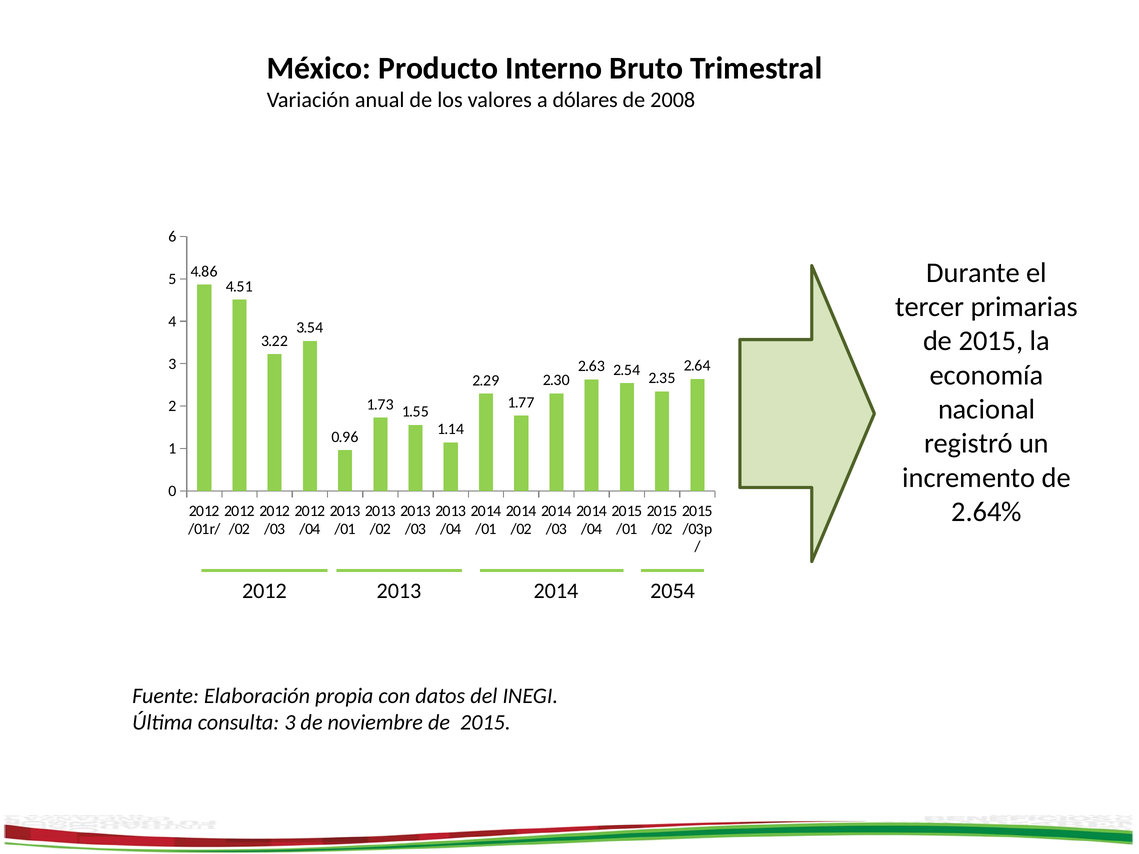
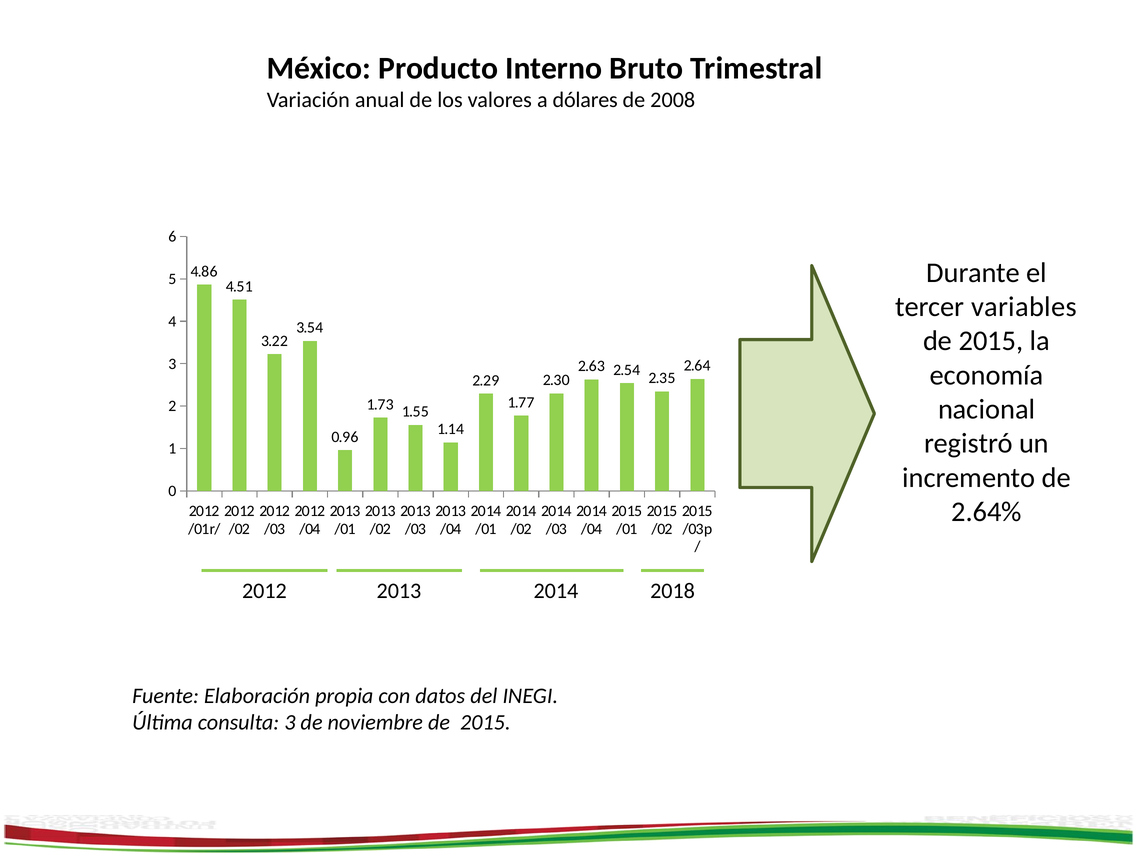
primarias: primarias -> variables
2054: 2054 -> 2018
